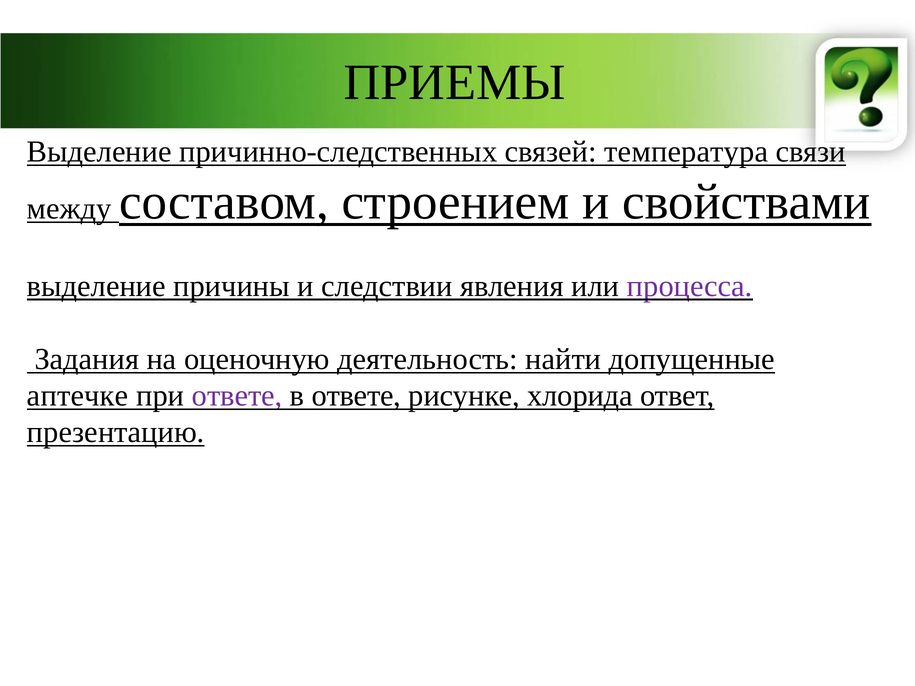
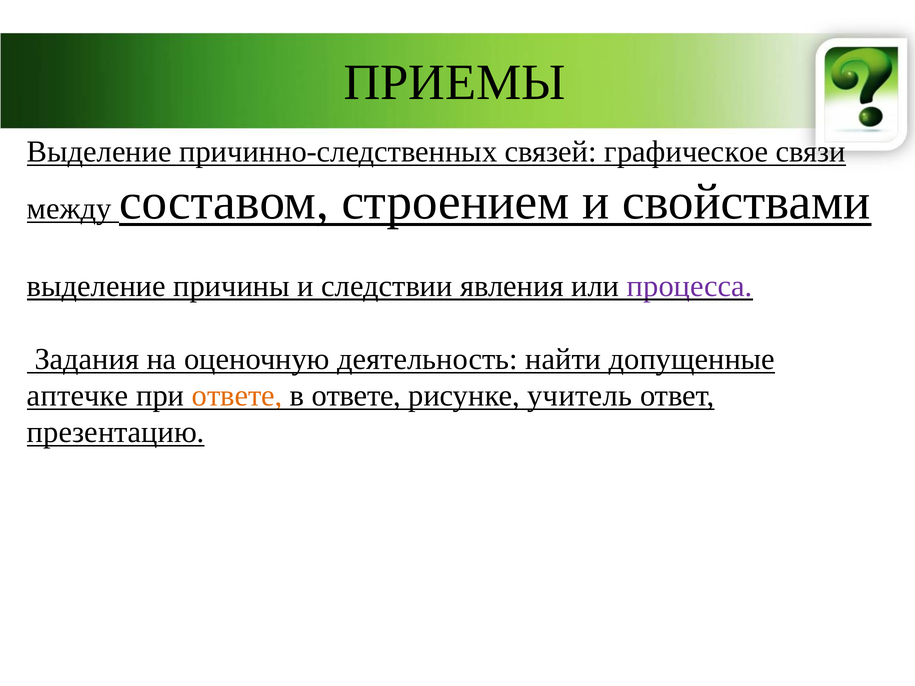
температура: температура -> графическое
ответе at (237, 396) colour: purple -> orange
хлорида: хлорида -> учитель
